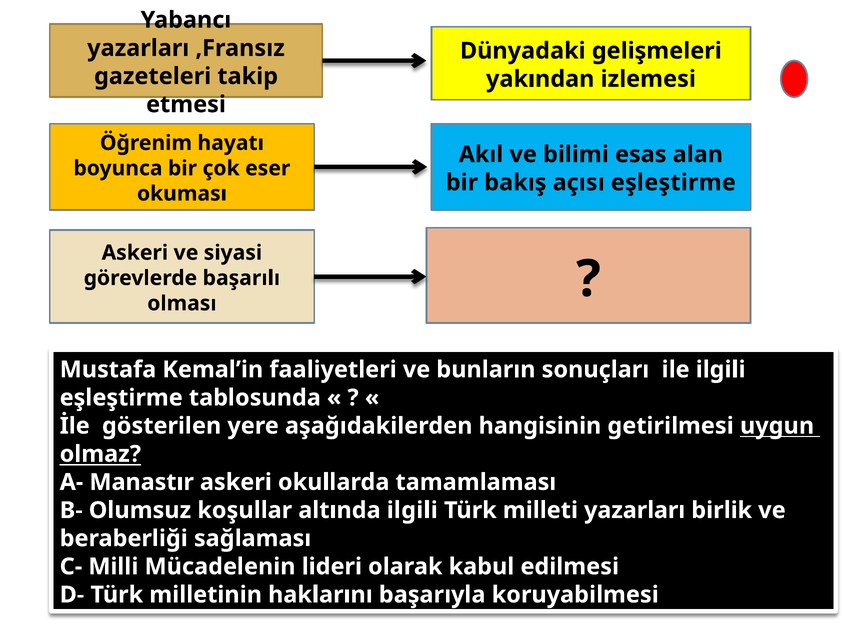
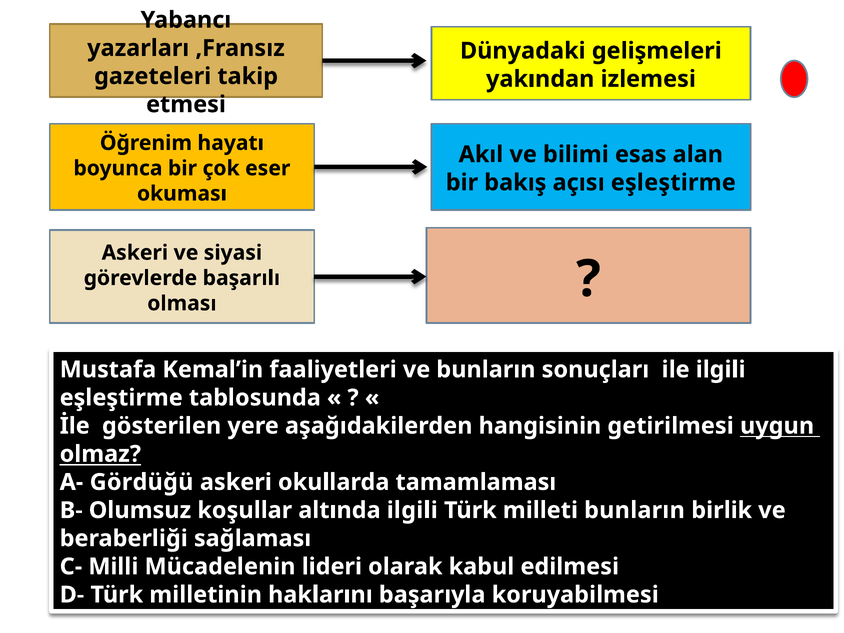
Manastır: Manastır -> Gördüğü
milleti yazarları: yazarları -> bunların
